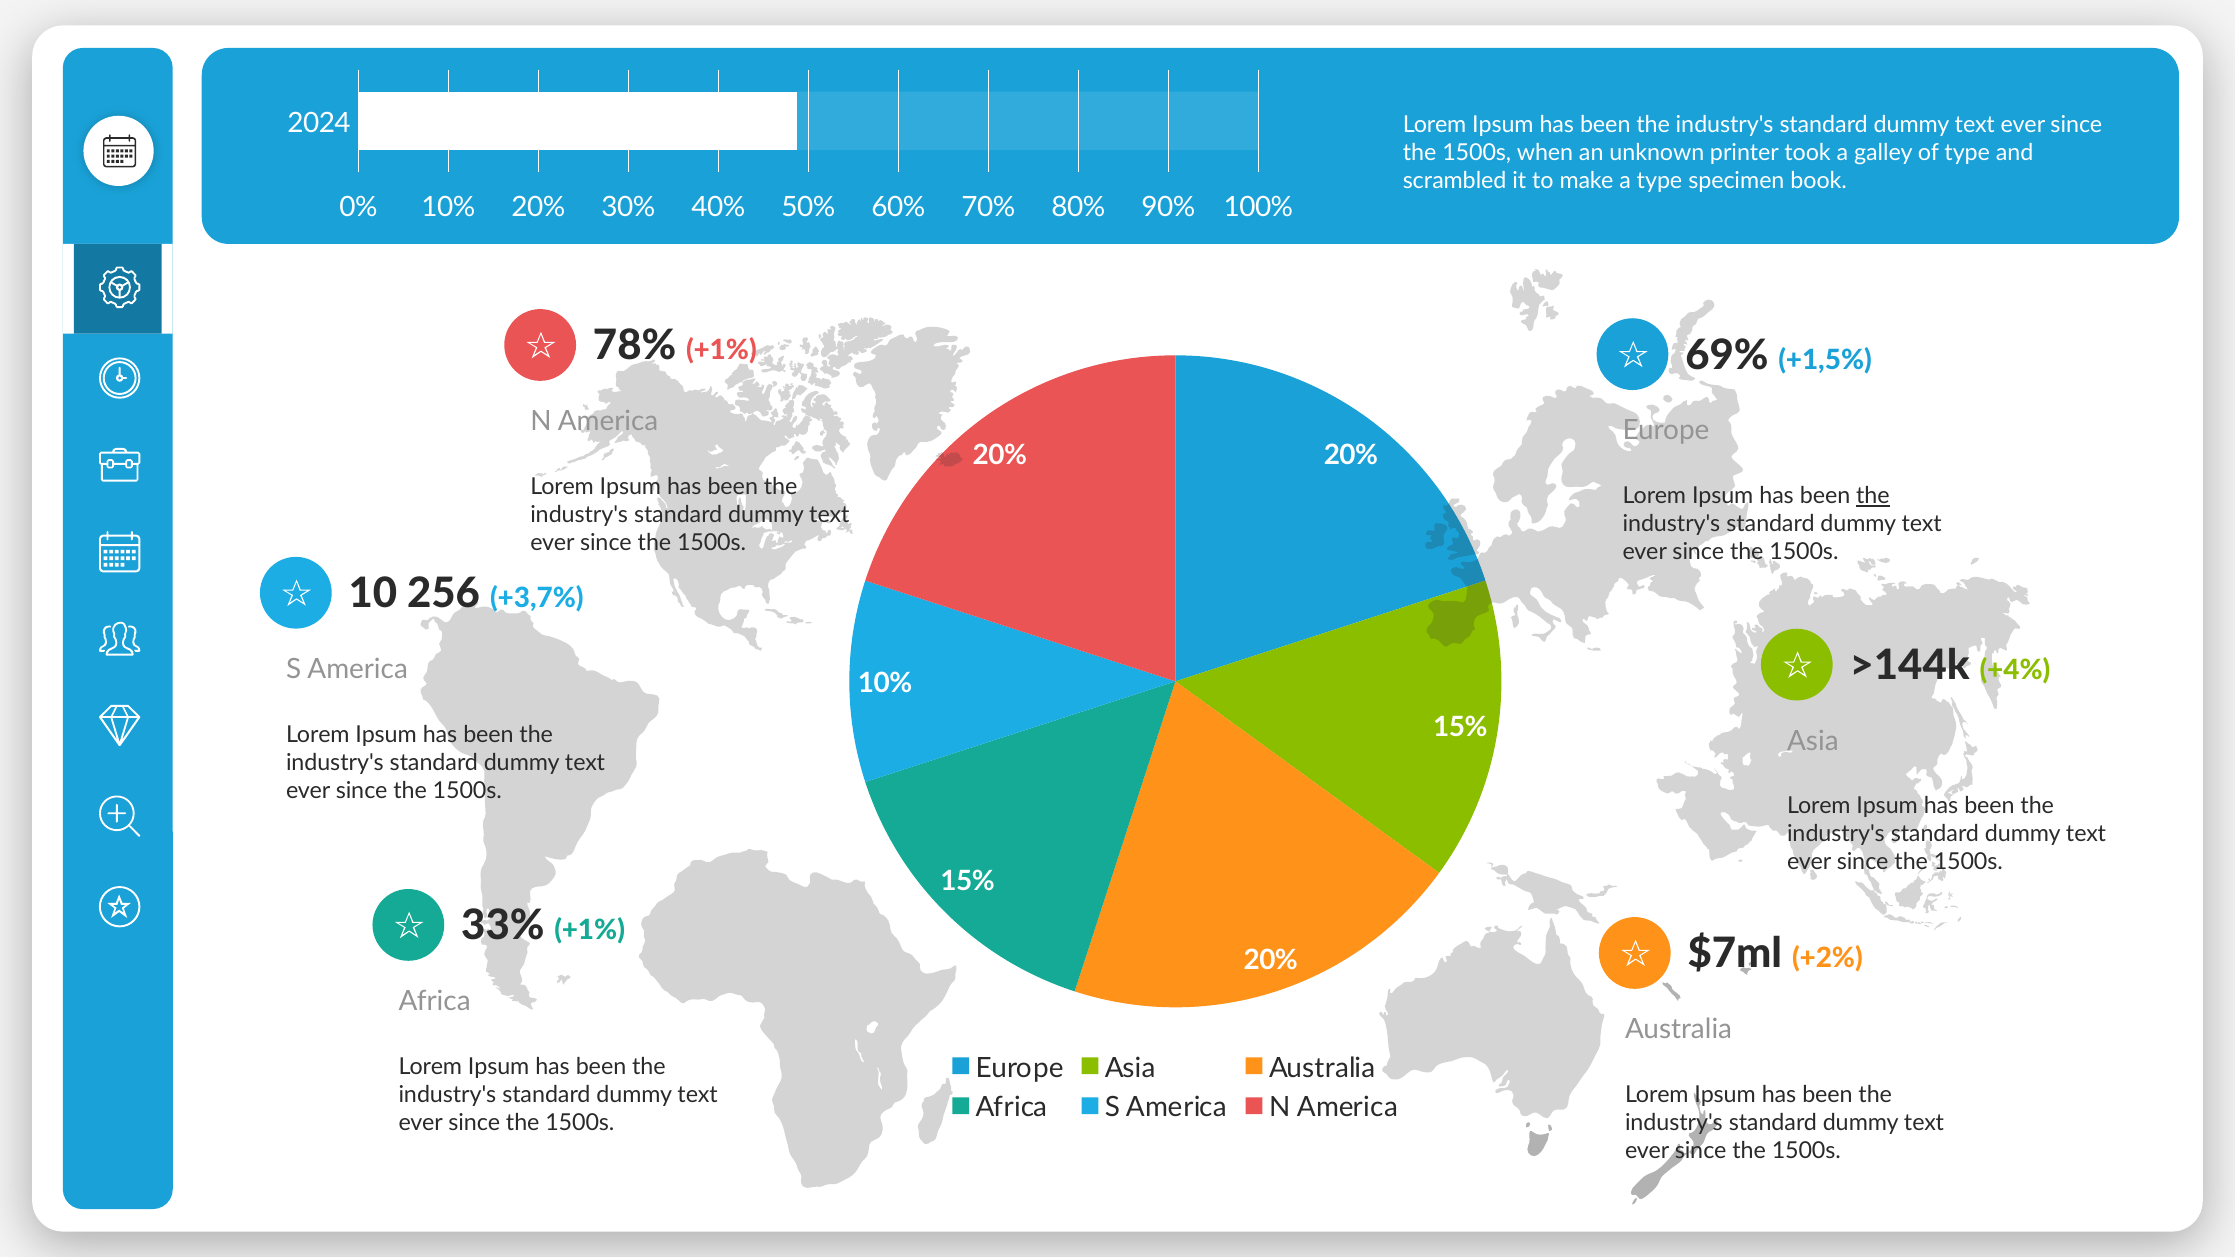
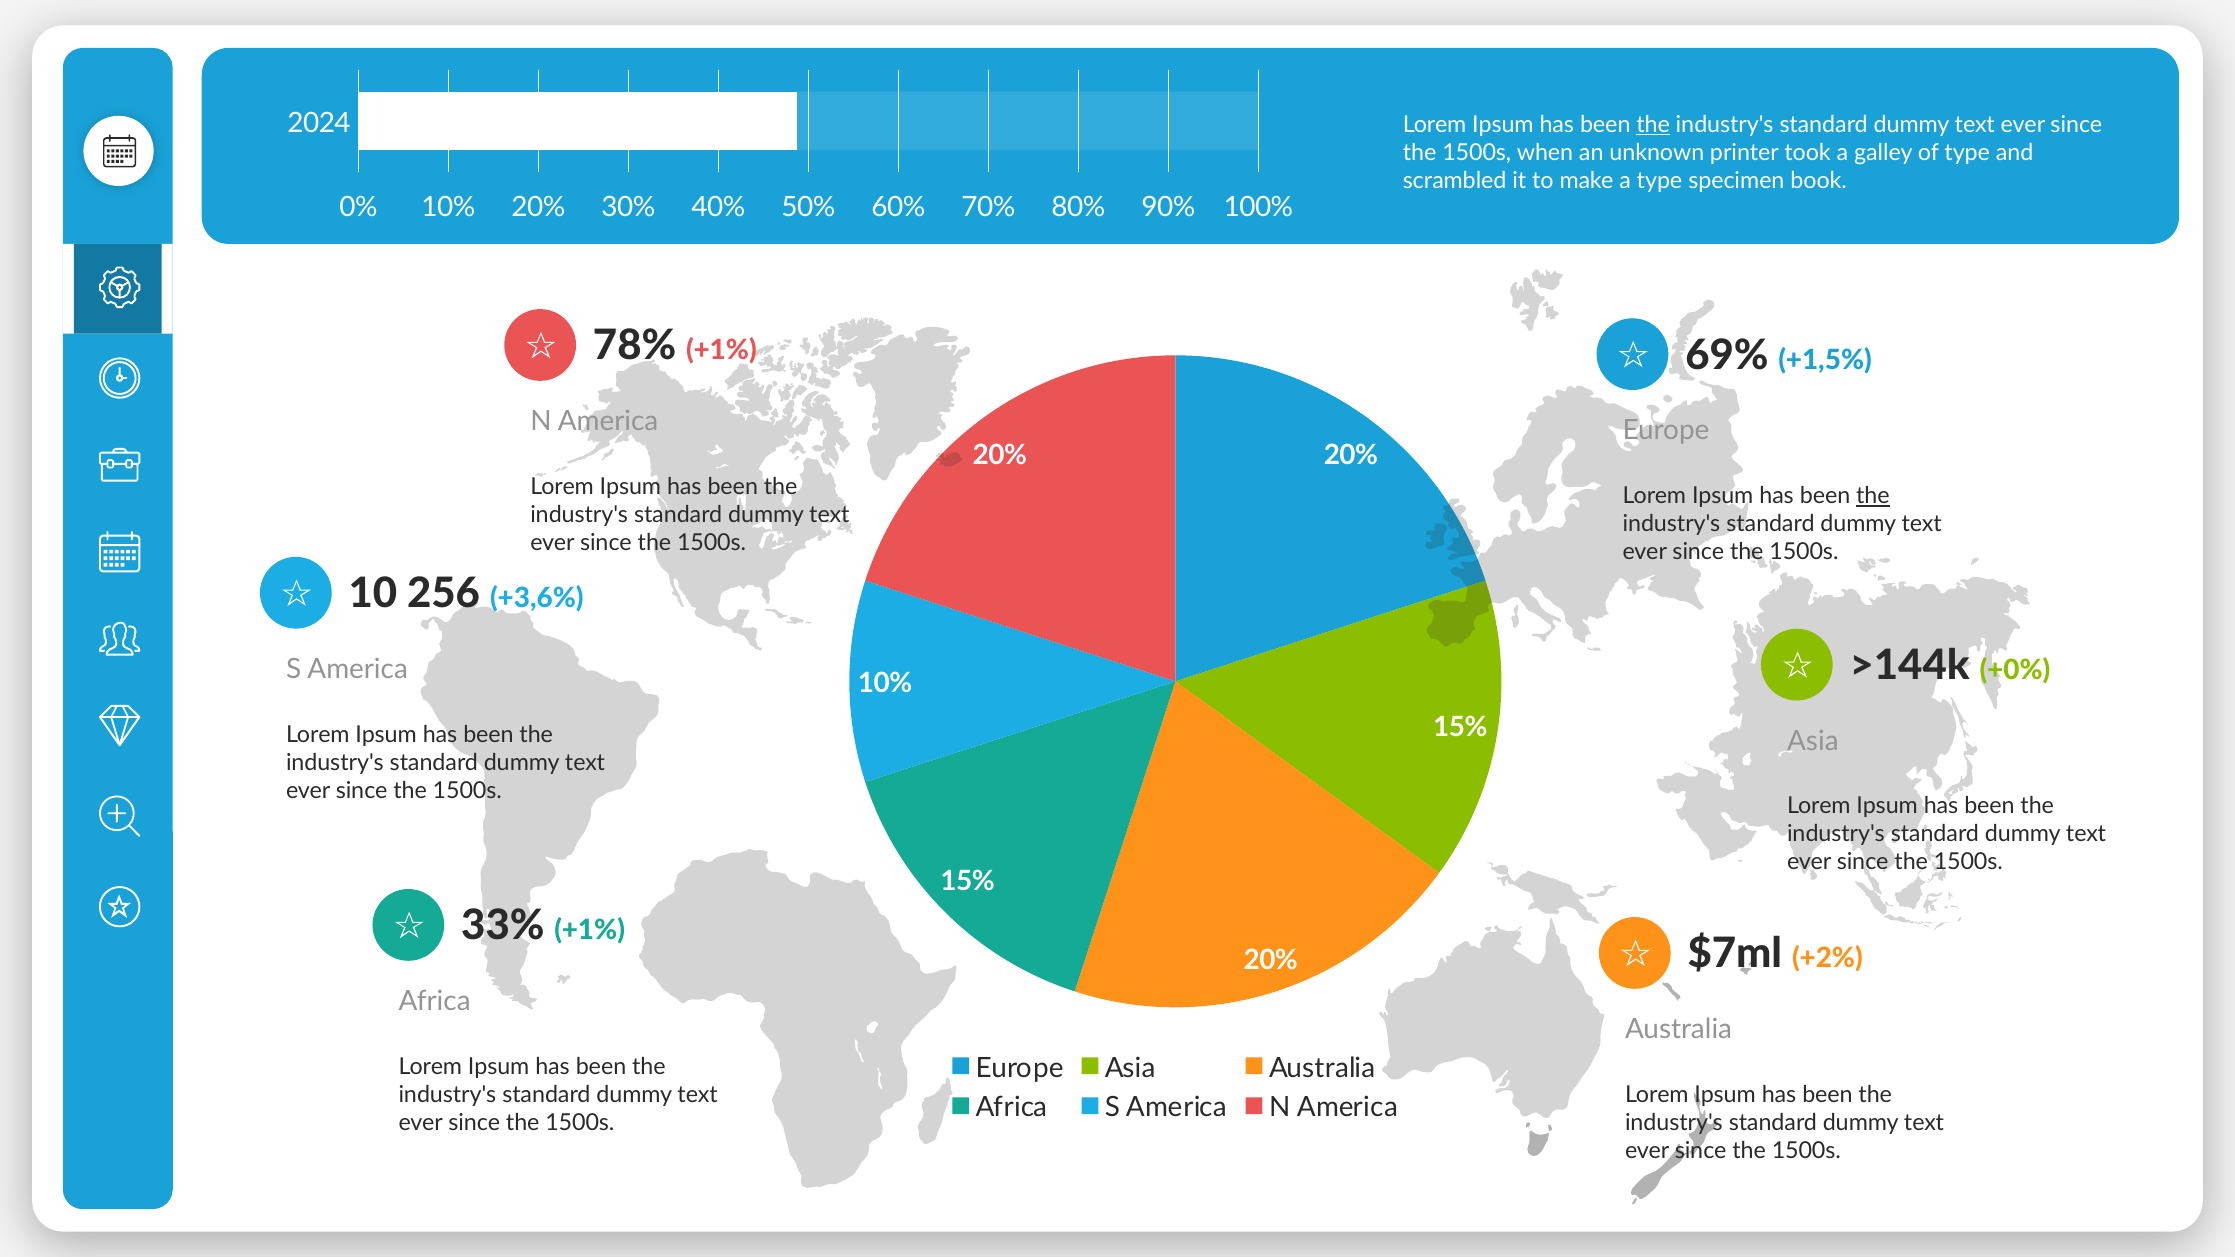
the at (1653, 124) underline: none -> present
+3,7%: +3,7% -> +3,6%
+4%: +4% -> +0%
